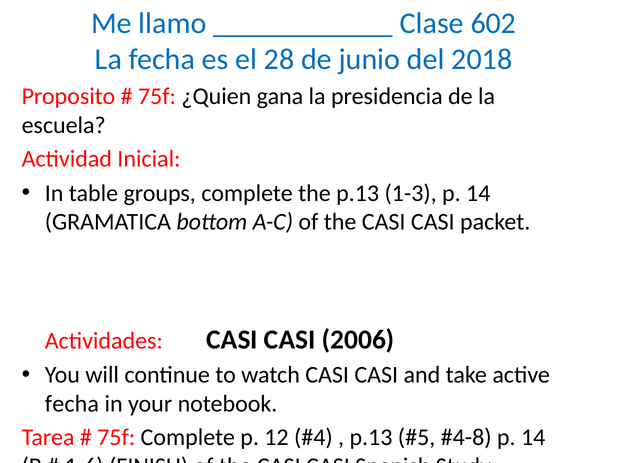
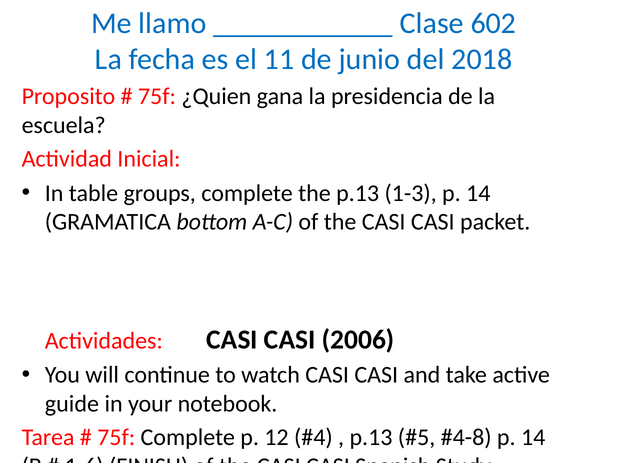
28: 28 -> 11
fecha at (72, 404): fecha -> guide
